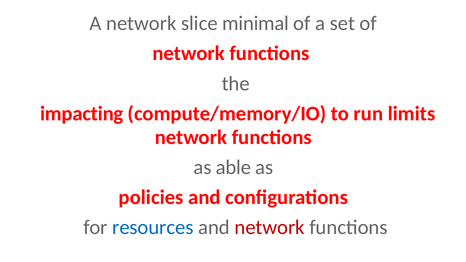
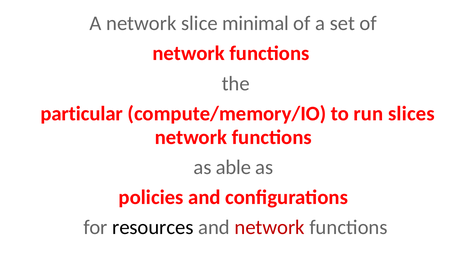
impacting: impacting -> particular
limits: limits -> slices
resources colour: blue -> black
